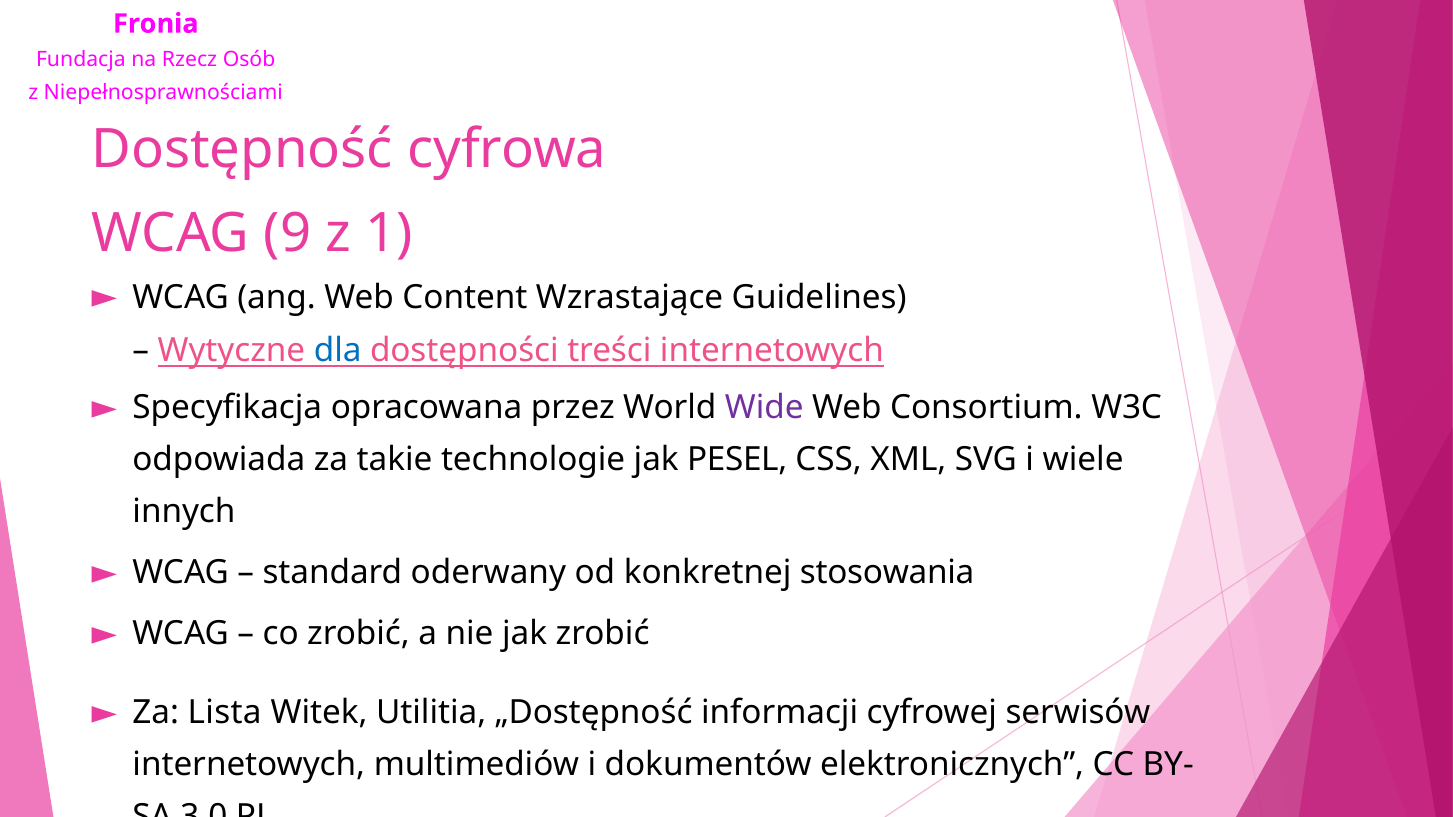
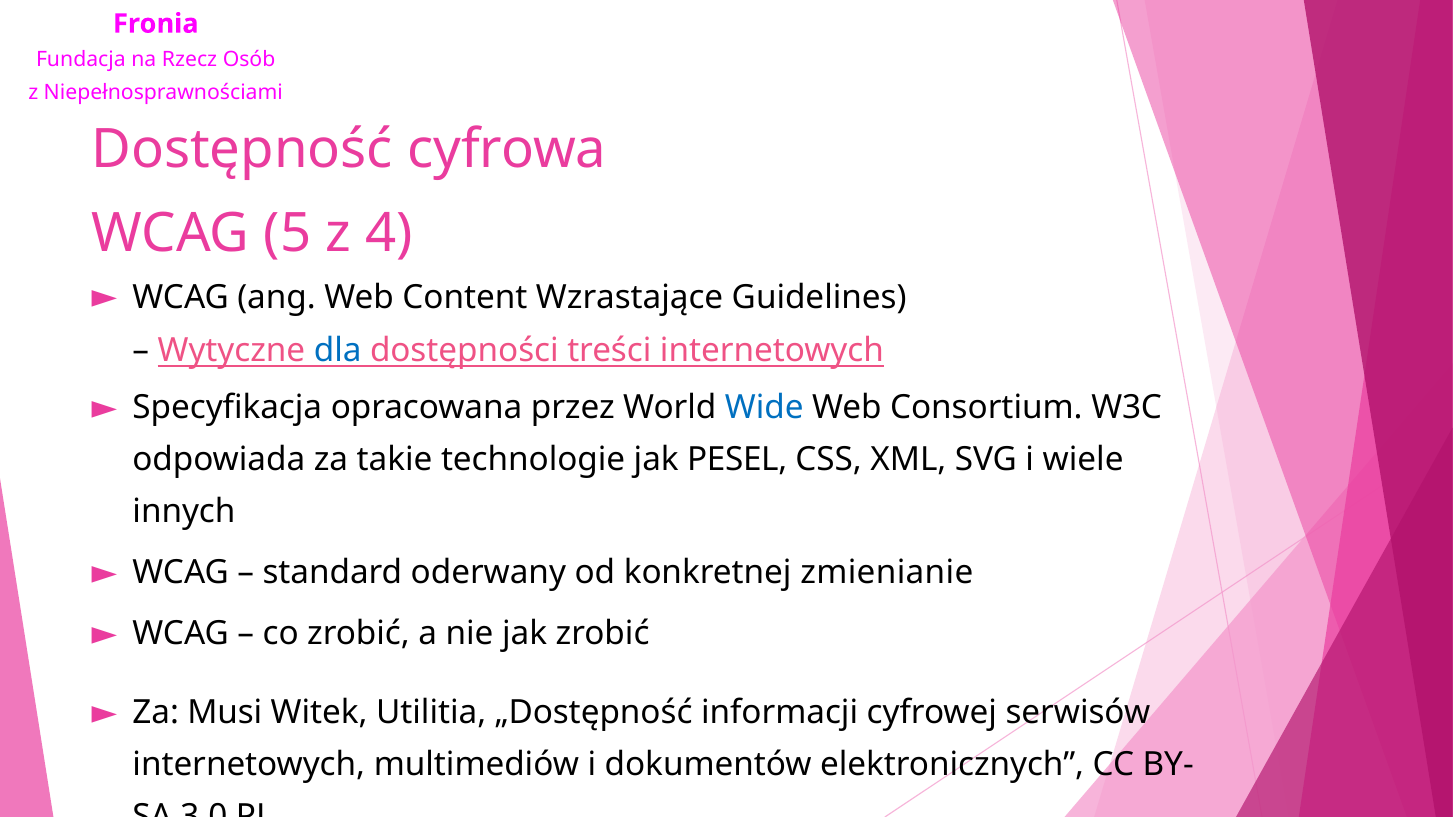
9: 9 -> 5
1: 1 -> 4
Wide colour: purple -> blue
stosowania: stosowania -> zmienianie
Lista: Lista -> Musi
